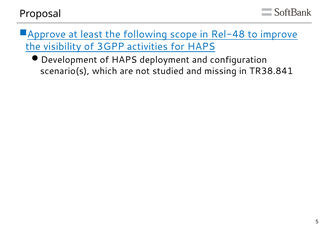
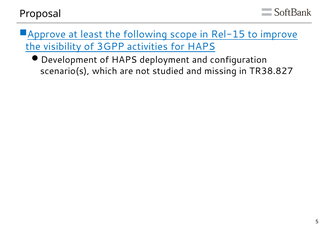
Rel-48: Rel-48 -> Rel-15
TR38.841: TR38.841 -> TR38.827
